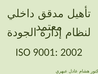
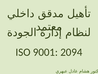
2002: 2002 -> 2094
